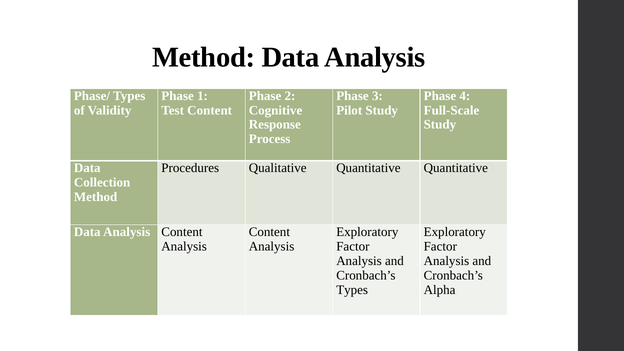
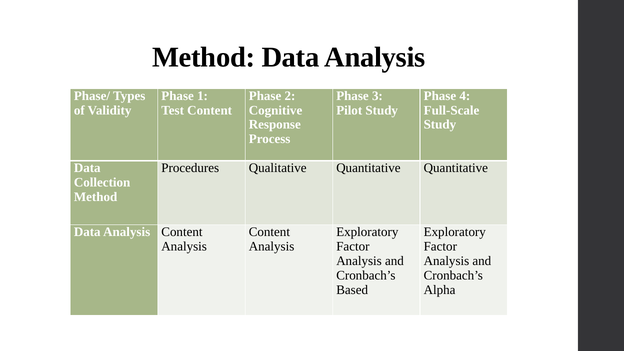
Types at (352, 290): Types -> Based
